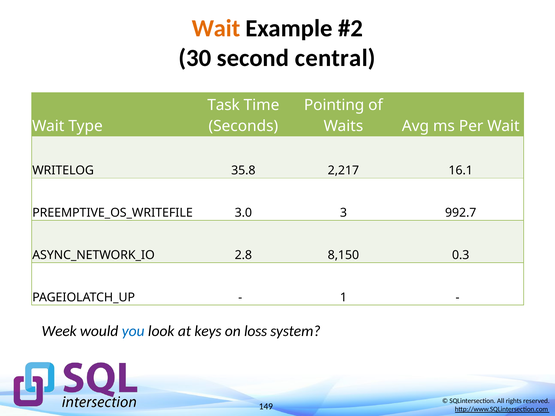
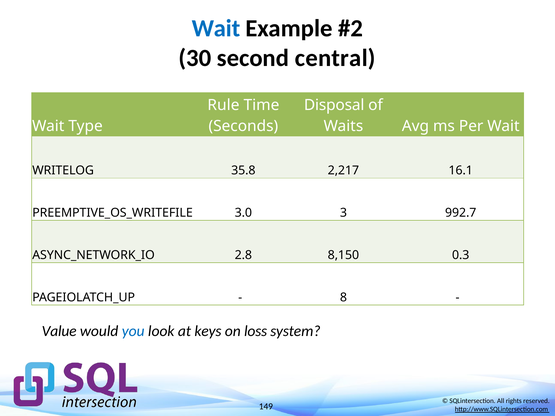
Wait at (216, 29) colour: orange -> blue
Task: Task -> Rule
Pointing: Pointing -> Disposal
1: 1 -> 8
Week: Week -> Value
